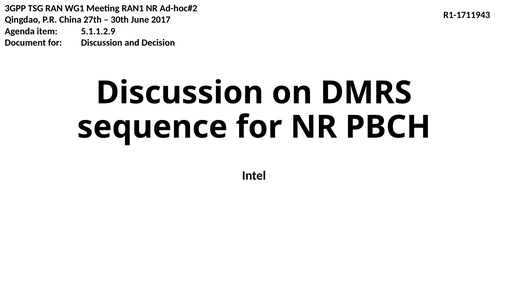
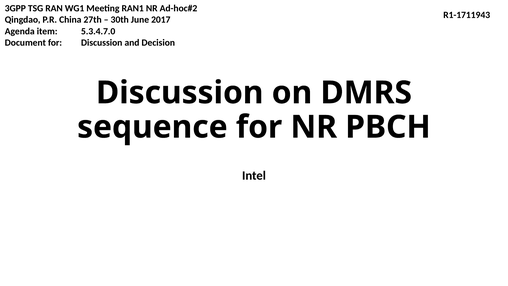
5.1.1.2.9: 5.1.1.2.9 -> 5.3.4.7.0
